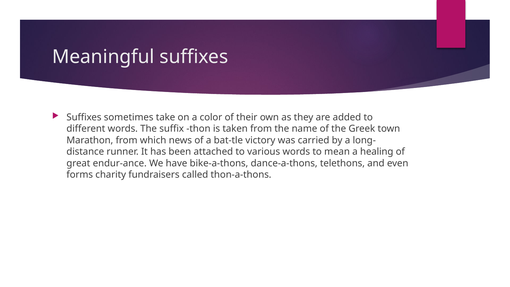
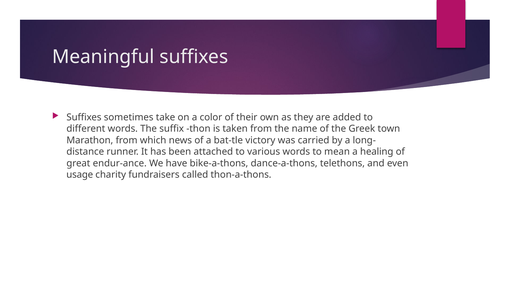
forms: forms -> usage
